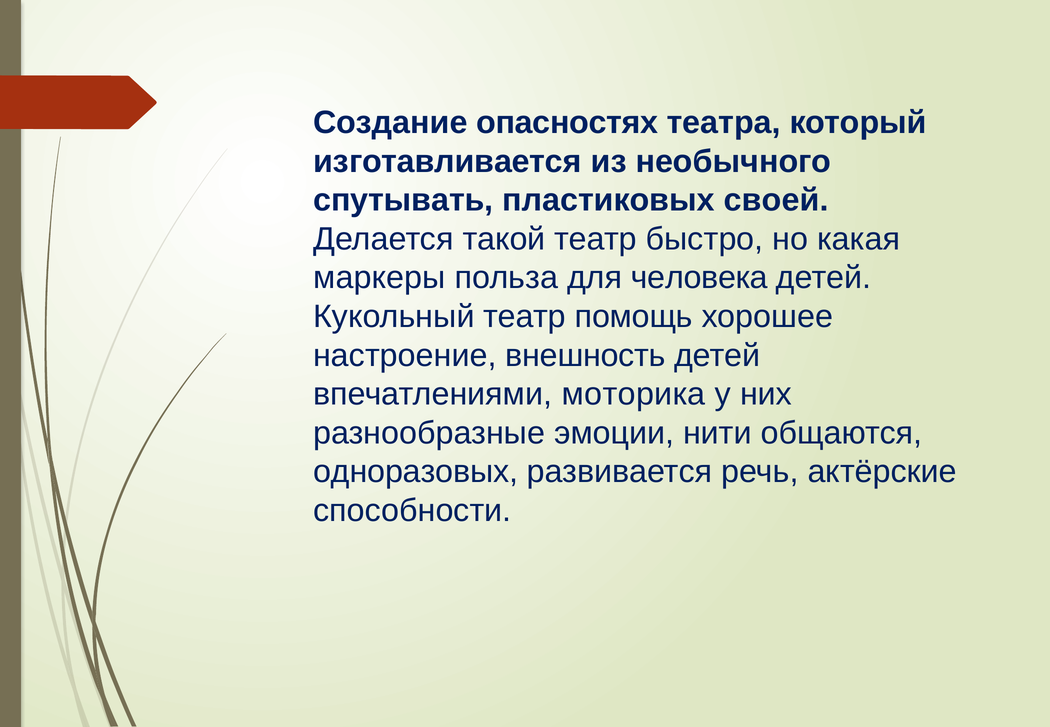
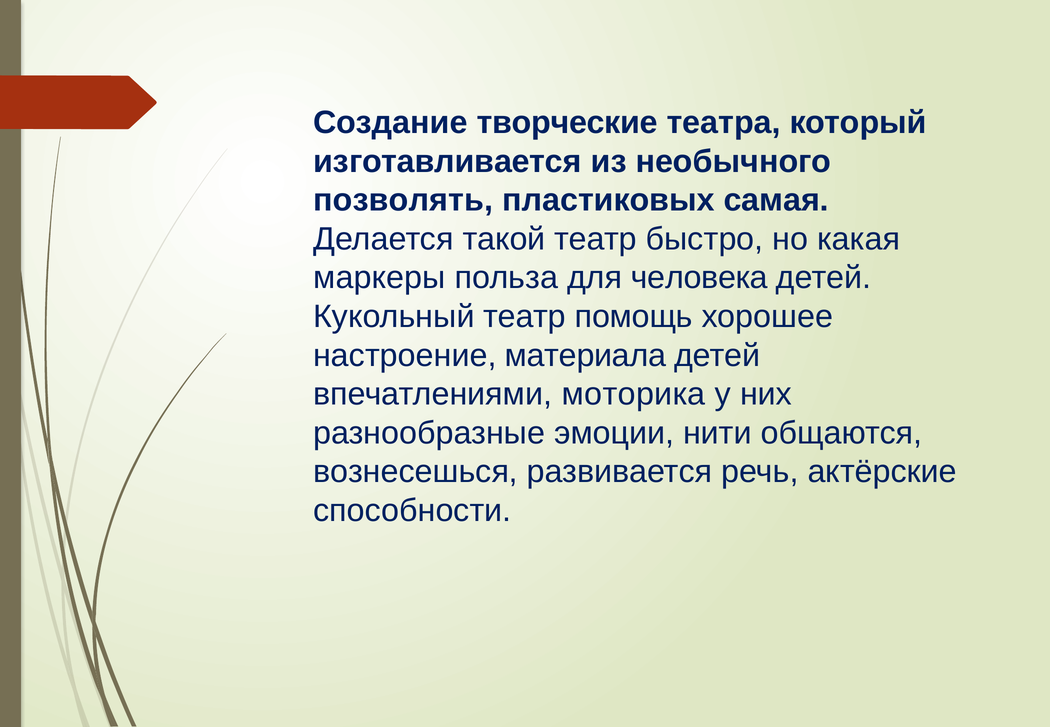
опасностях: опасностях -> творческие
спутывать: спутывать -> позволять
своей: своей -> самая
внешность: внешность -> материала
одноразовых: одноразовых -> вознесешься
